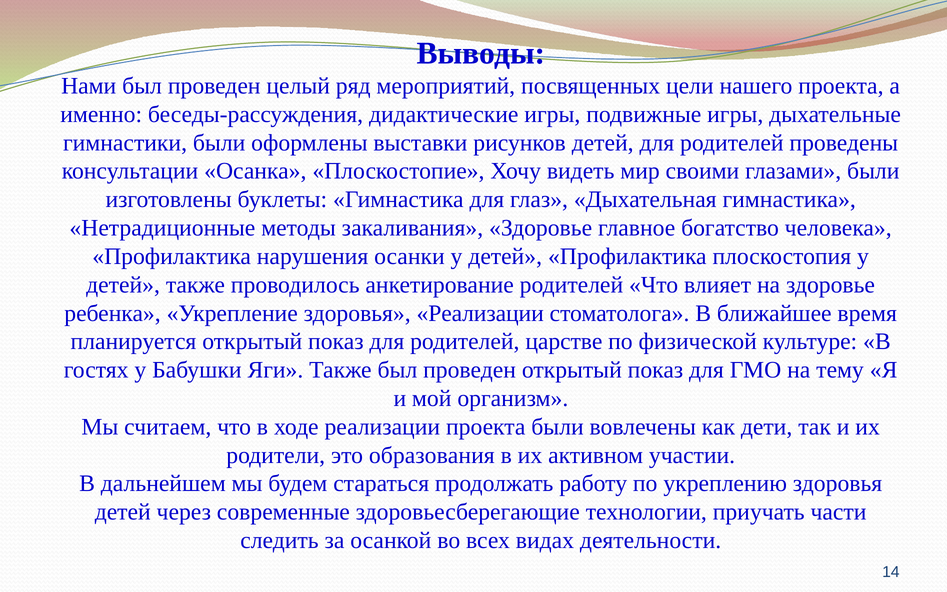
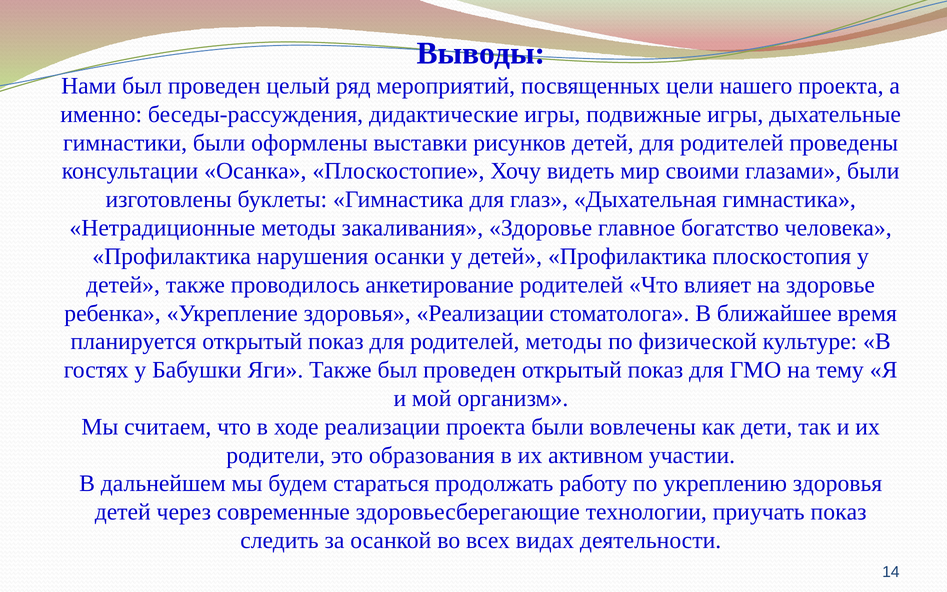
родителей царстве: царстве -> методы
приучать части: части -> показ
